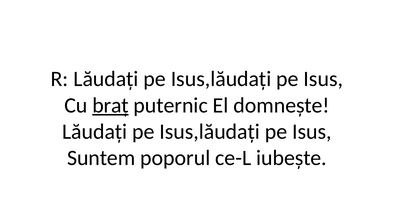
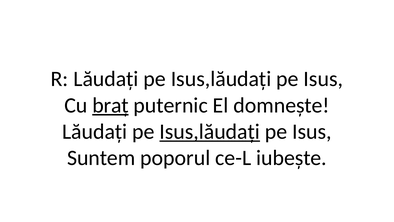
Isus,lăudați at (210, 131) underline: none -> present
